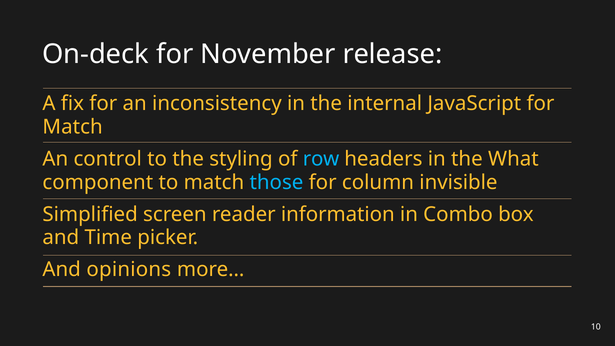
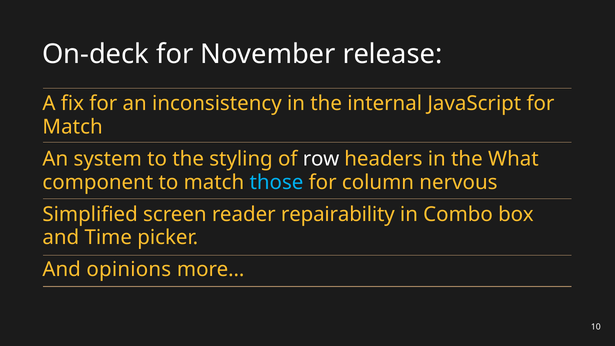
control: control -> system
row colour: light blue -> white
invisible: invisible -> nervous
information: information -> repairability
